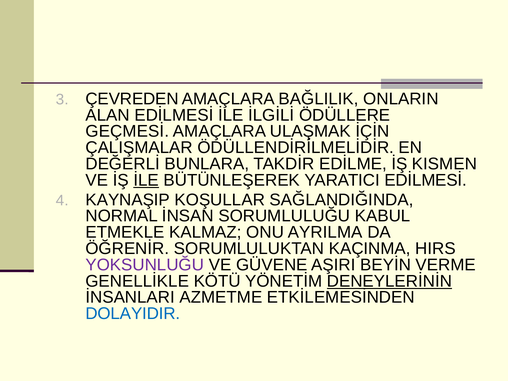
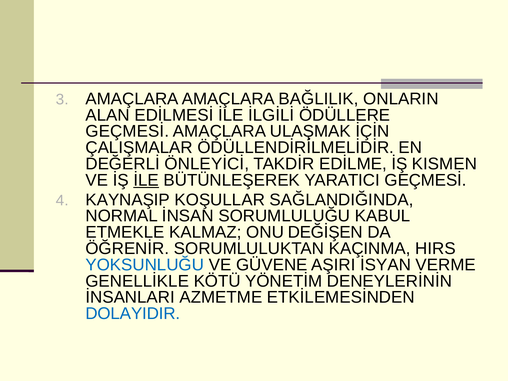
ÇEVREDEN at (132, 99): ÇEVREDEN -> AMAÇLARA
BUNLARA: BUNLARA -> ÖNLEYİCİ
YARATICI EDİLMESİ: EDİLMESİ -> GEÇMESİ
AYRILMA: AYRILMA -> DEĞİŞEN
YOKSUNLUĞU colour: purple -> blue
BEYİN: BEYİN -> İSYAN
DENEYLERİNİN underline: present -> none
